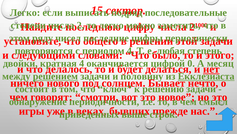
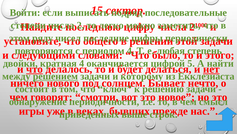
Легко at (25, 13): Легко -> Войти
0: 0 -> 5
месяц: месяц -> найти
что at (35, 69) underline: none -> present
половину: половину -> которому
Екклезиаста underline: present -> none
